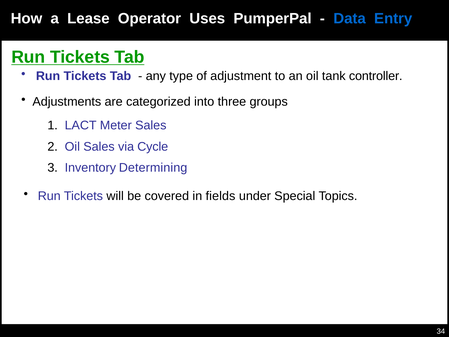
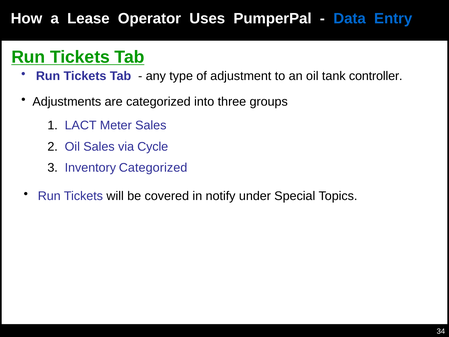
Inventory Determining: Determining -> Categorized
fields: fields -> notify
